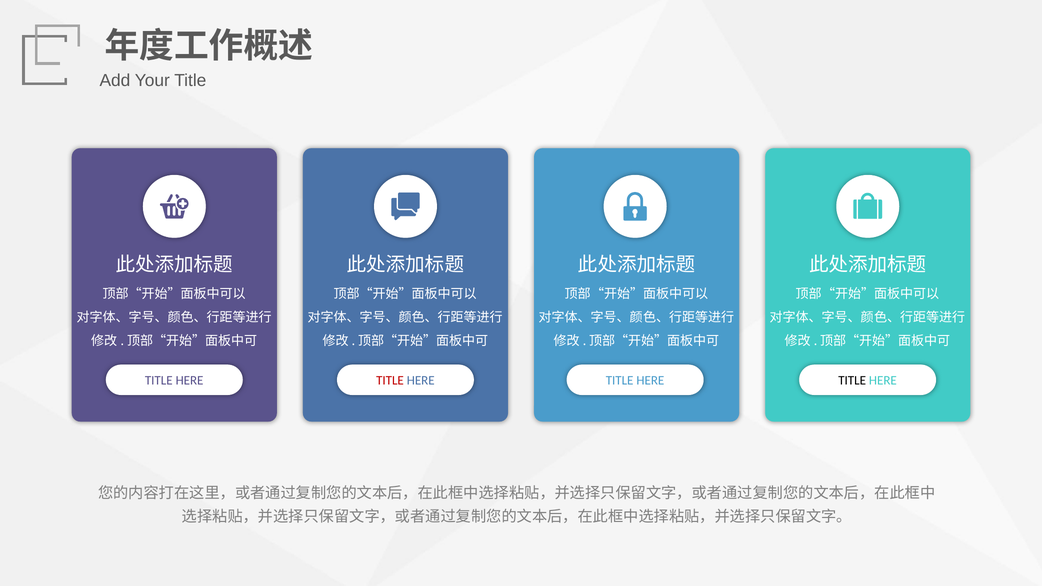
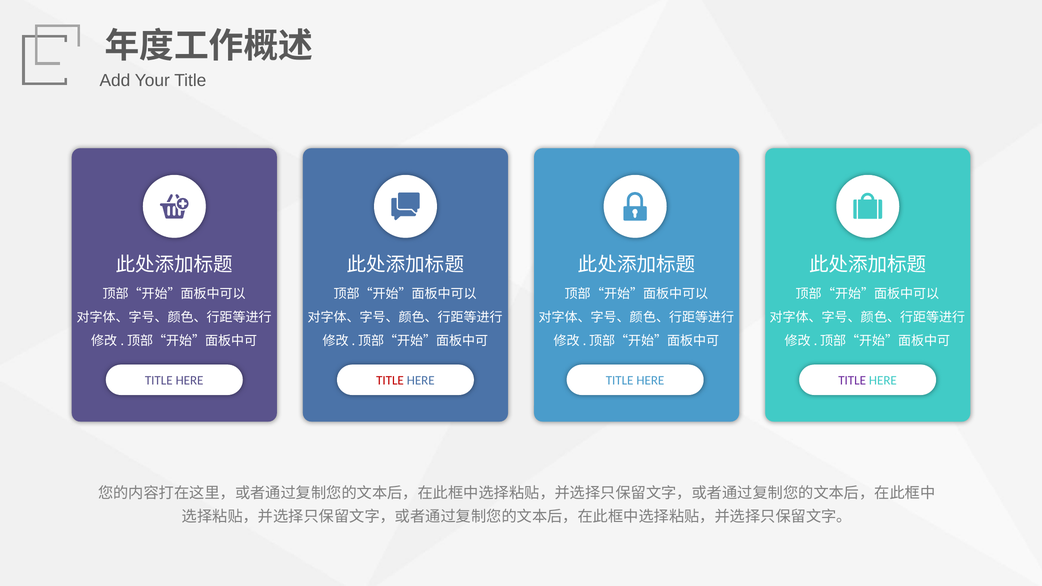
TITLE at (852, 381) colour: black -> purple
